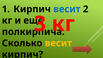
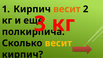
весит at (67, 9) colour: blue -> orange
